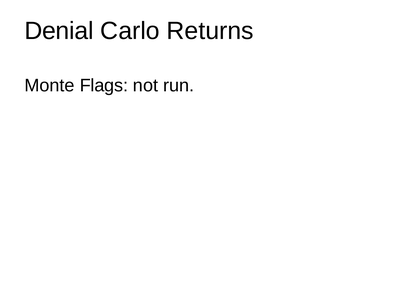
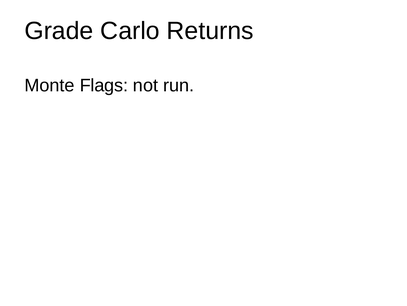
Denial: Denial -> Grade
